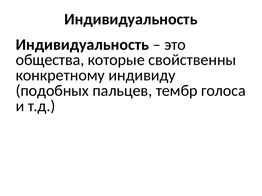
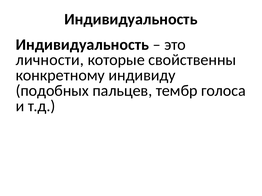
общества: общества -> личности
